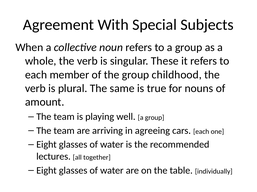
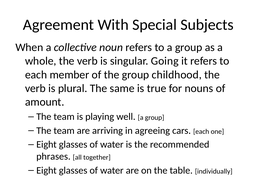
These: These -> Going
lectures: lectures -> phrases
